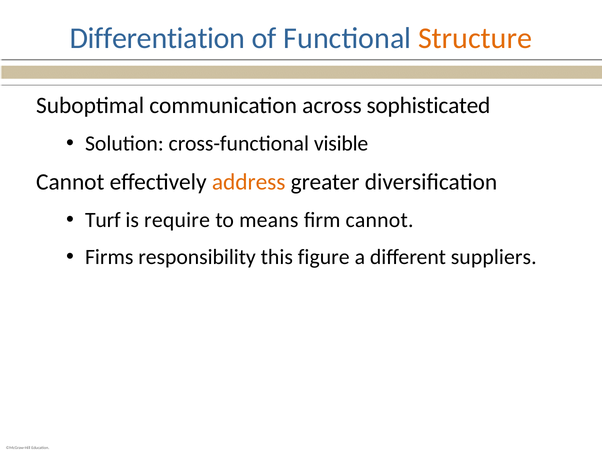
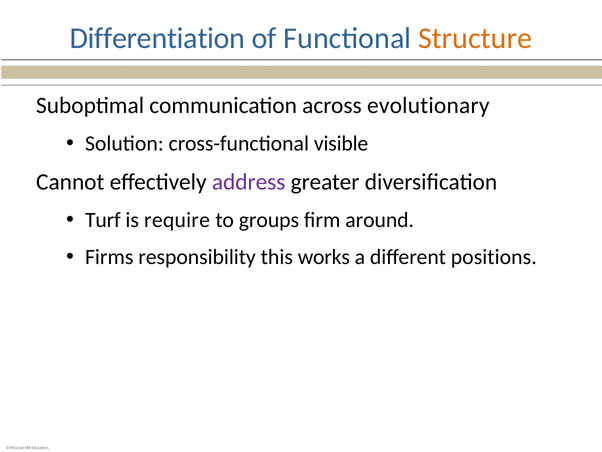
sophisticated: sophisticated -> evolutionary
address colour: orange -> purple
means: means -> groups
firm cannot: cannot -> around
figure: figure -> works
suppliers: suppliers -> positions
